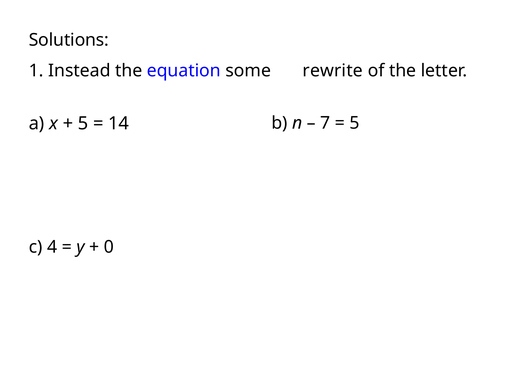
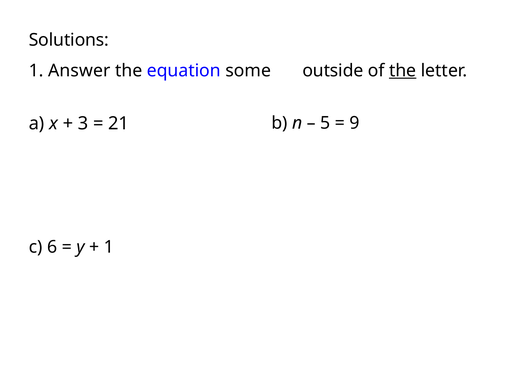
Instead: Instead -> Answer
rewrite: rewrite -> outside
the at (403, 71) underline: none -> present
5 at (83, 123): 5 -> 3
14: 14 -> 21
7: 7 -> 5
5 at (355, 123): 5 -> 9
4: 4 -> 6
0 at (109, 247): 0 -> 1
